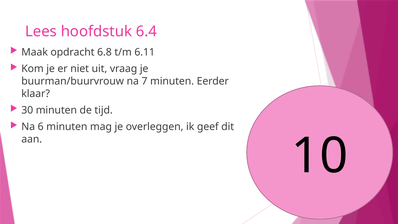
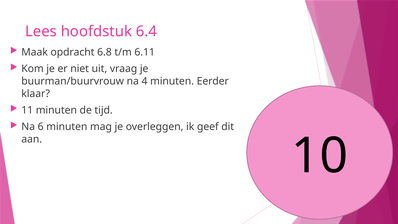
7: 7 -> 4
30: 30 -> 11
